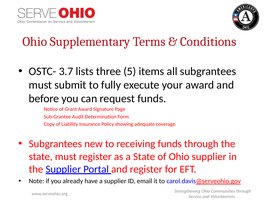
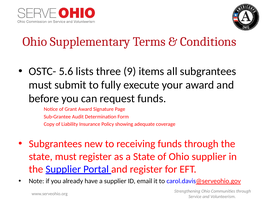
3.7: 3.7 -> 5.6
5: 5 -> 9
